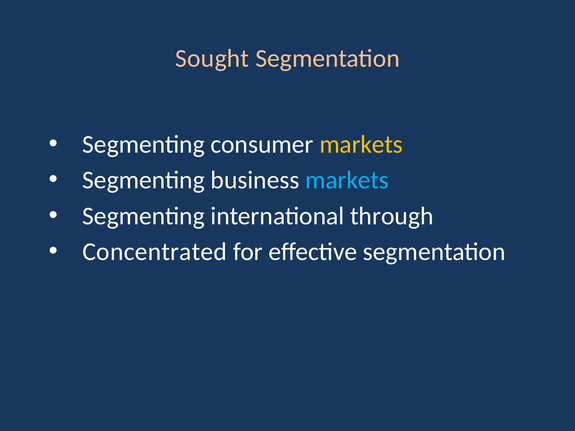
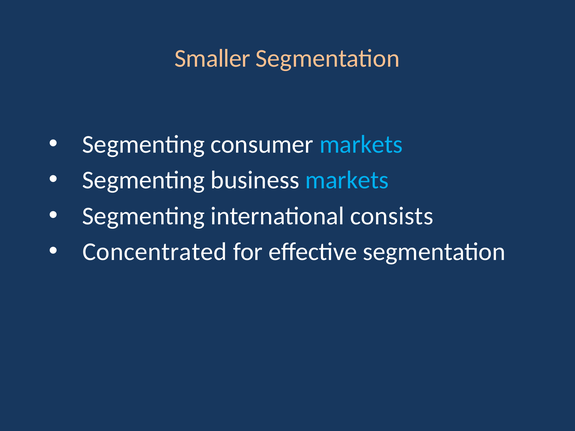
Sought: Sought -> Smaller
markets at (361, 145) colour: yellow -> light blue
through: through -> consists
